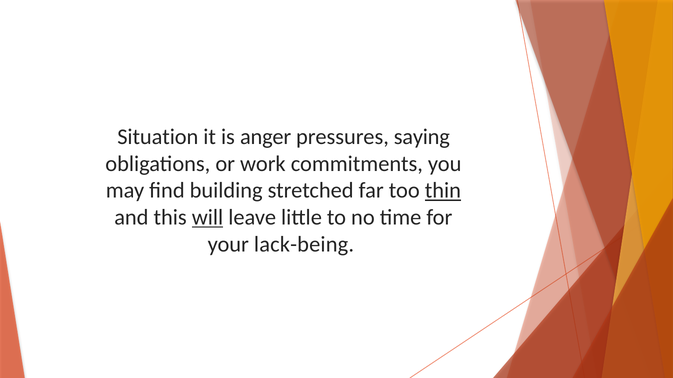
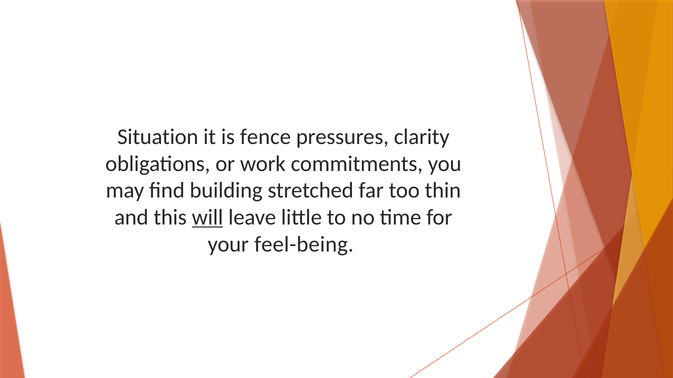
anger: anger -> fence
saying: saying -> clarity
thin underline: present -> none
lack-being: lack-being -> feel-being
